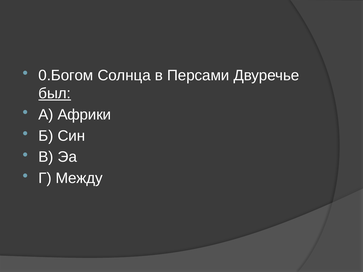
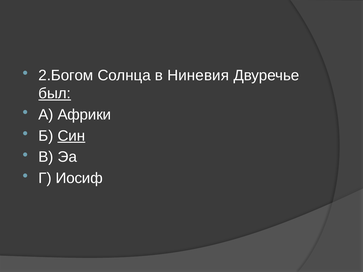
0.Богом: 0.Богом -> 2.Богом
Персами: Персами -> Ниневия
Син underline: none -> present
Между: Между -> Иосиф
